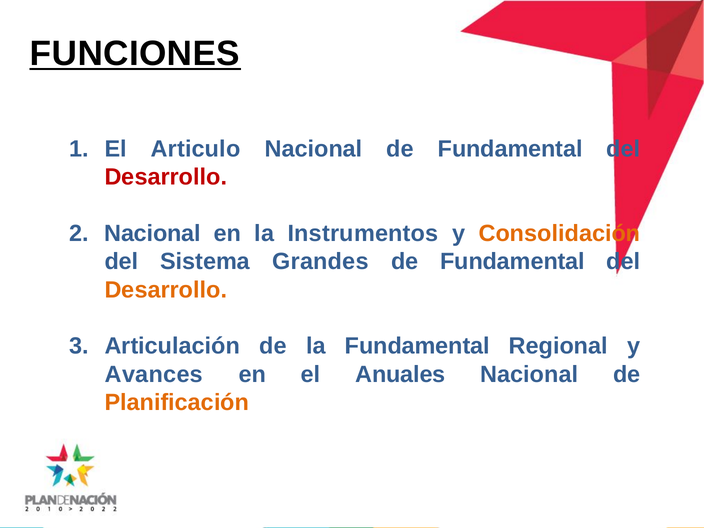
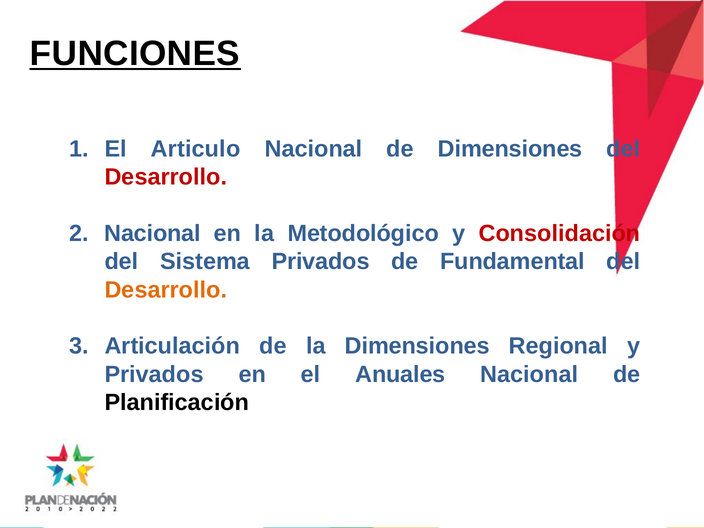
Nacional de Fundamental: Fundamental -> Dimensiones
Instrumentos: Instrumentos -> Metodológico
Consolidación colour: orange -> red
Sistema Grandes: Grandes -> Privados
la Fundamental: Fundamental -> Dimensiones
Avances at (154, 374): Avances -> Privados
Planificación colour: orange -> black
